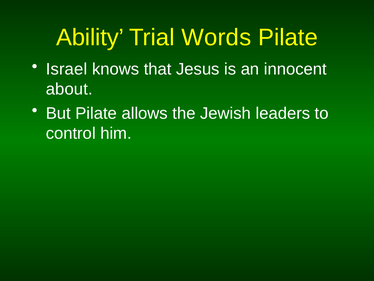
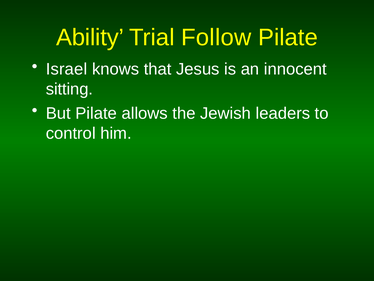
Words: Words -> Follow
about: about -> sitting
